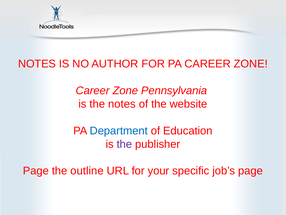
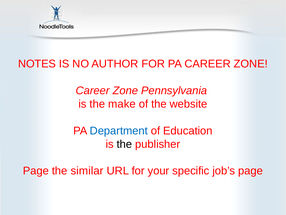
the notes: notes -> make
the at (124, 144) colour: purple -> black
outline: outline -> similar
